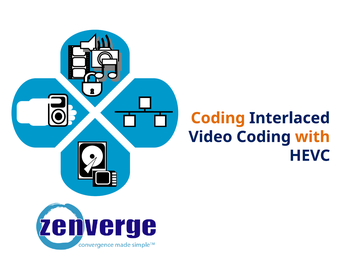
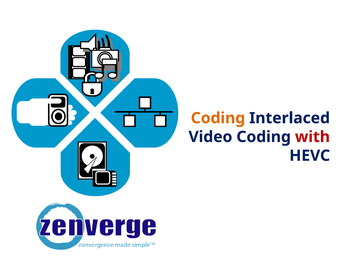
with colour: orange -> red
